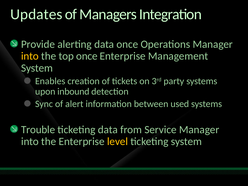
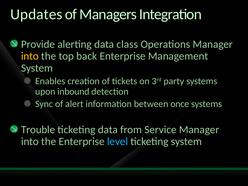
data once: once -> class
top once: once -> back
used: used -> once
level colour: yellow -> light blue
